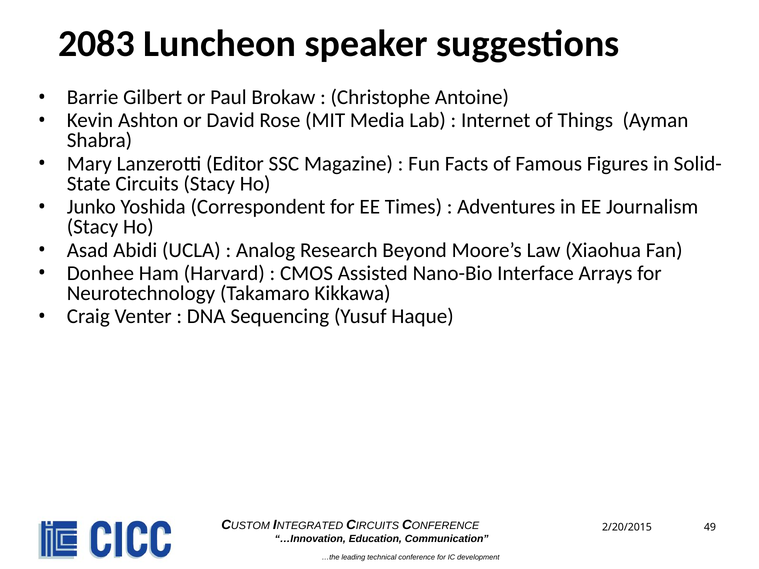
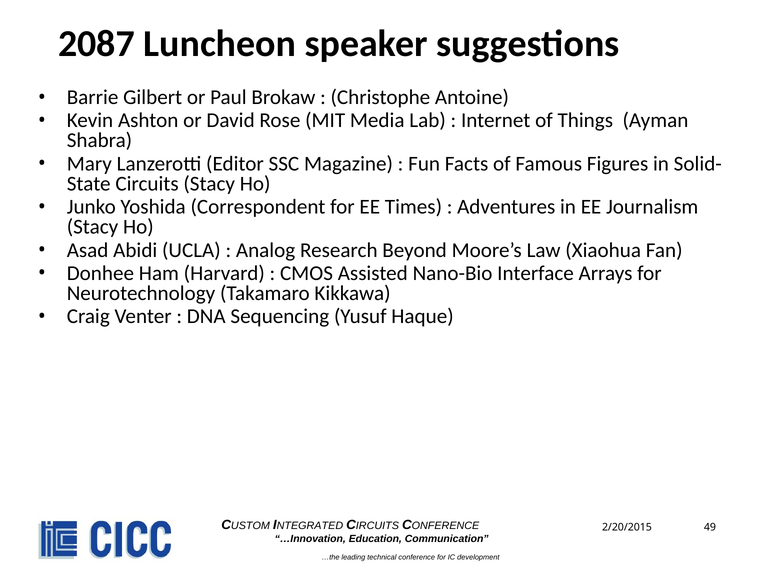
2083: 2083 -> 2087
